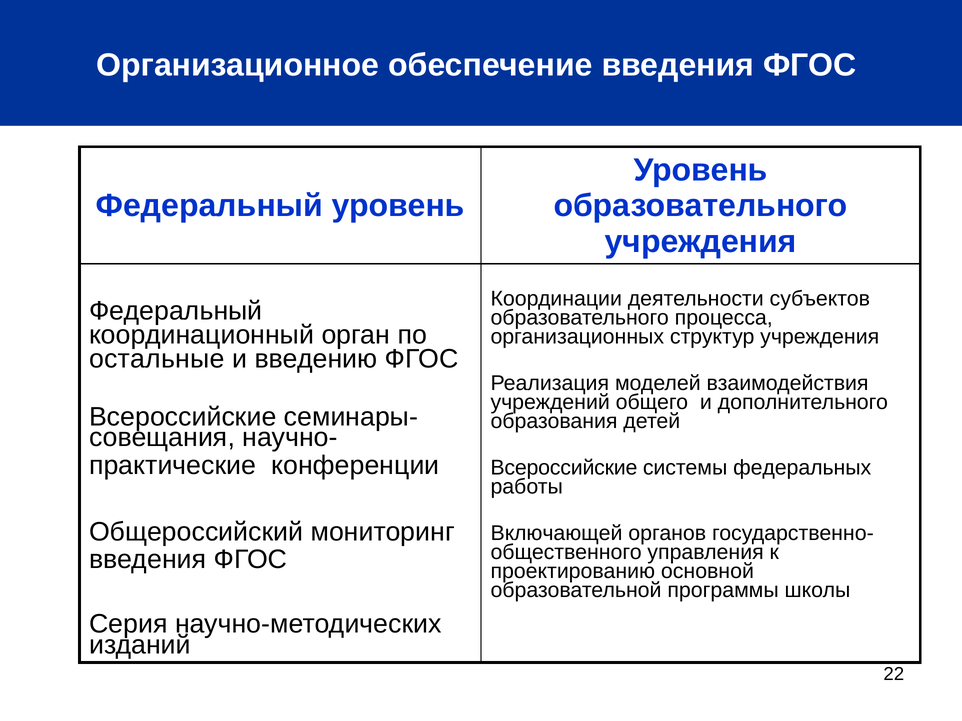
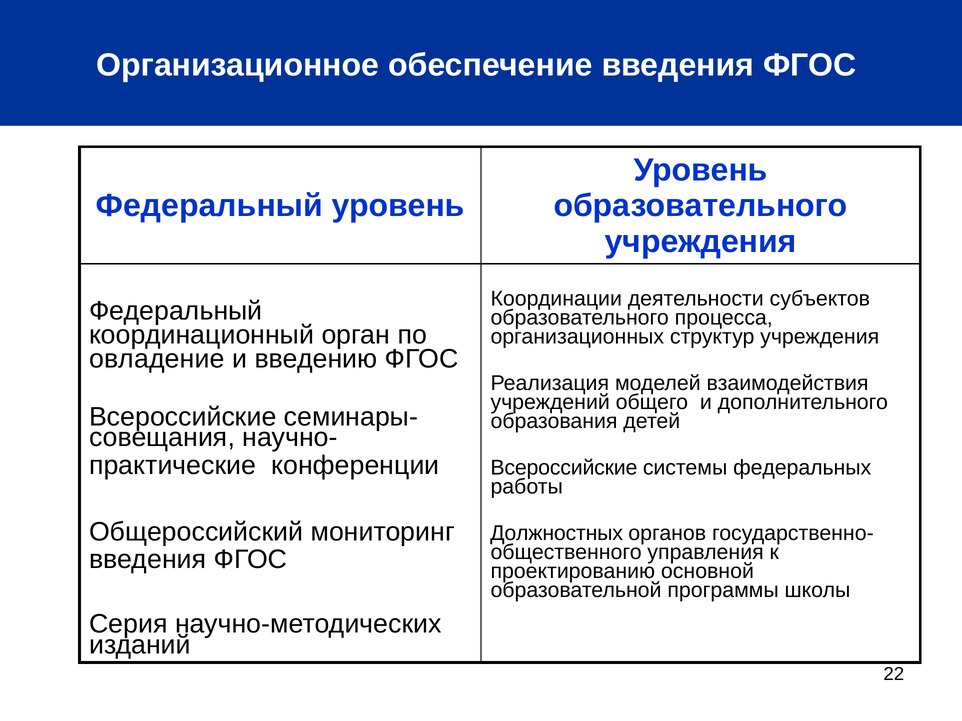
остальные: остальные -> овладение
Включающей: Включающей -> Должностных
